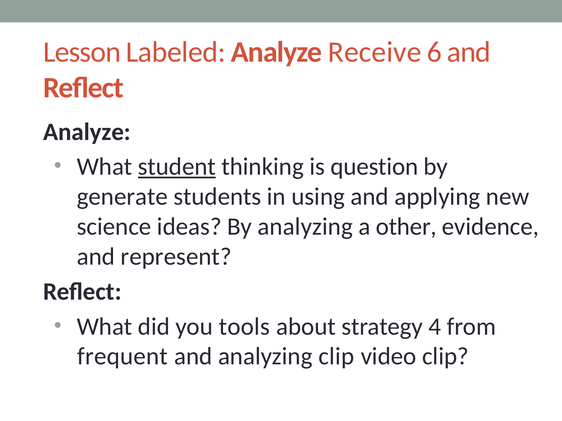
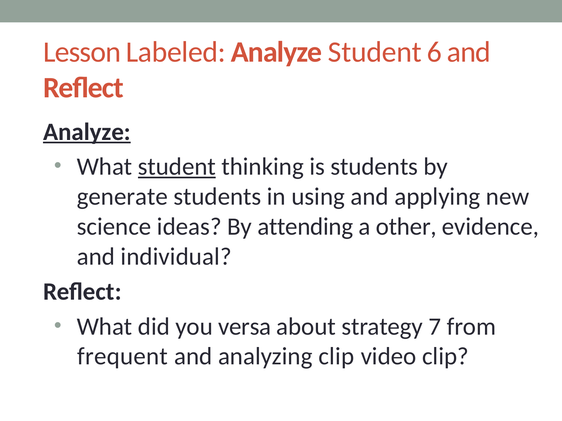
Analyze Receive: Receive -> Student
Analyze at (87, 132) underline: none -> present
is question: question -> students
By analyzing: analyzing -> attending
represent: represent -> individual
tools: tools -> versa
4: 4 -> 7
